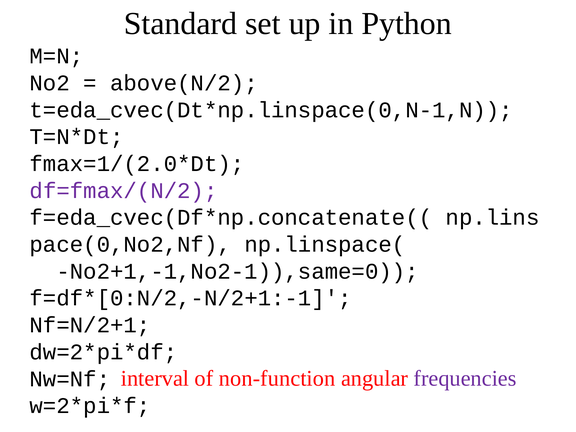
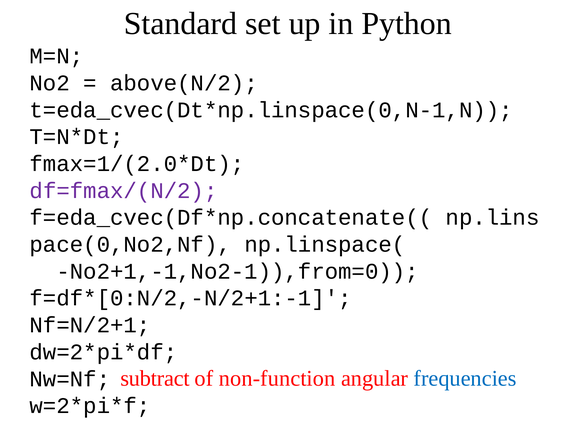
No2+1,-1,No2-1)),same=0: No2+1,-1,No2-1)),same=0 -> No2+1,-1,No2-1)),from=0
interval: interval -> subtract
frequencies colour: purple -> blue
